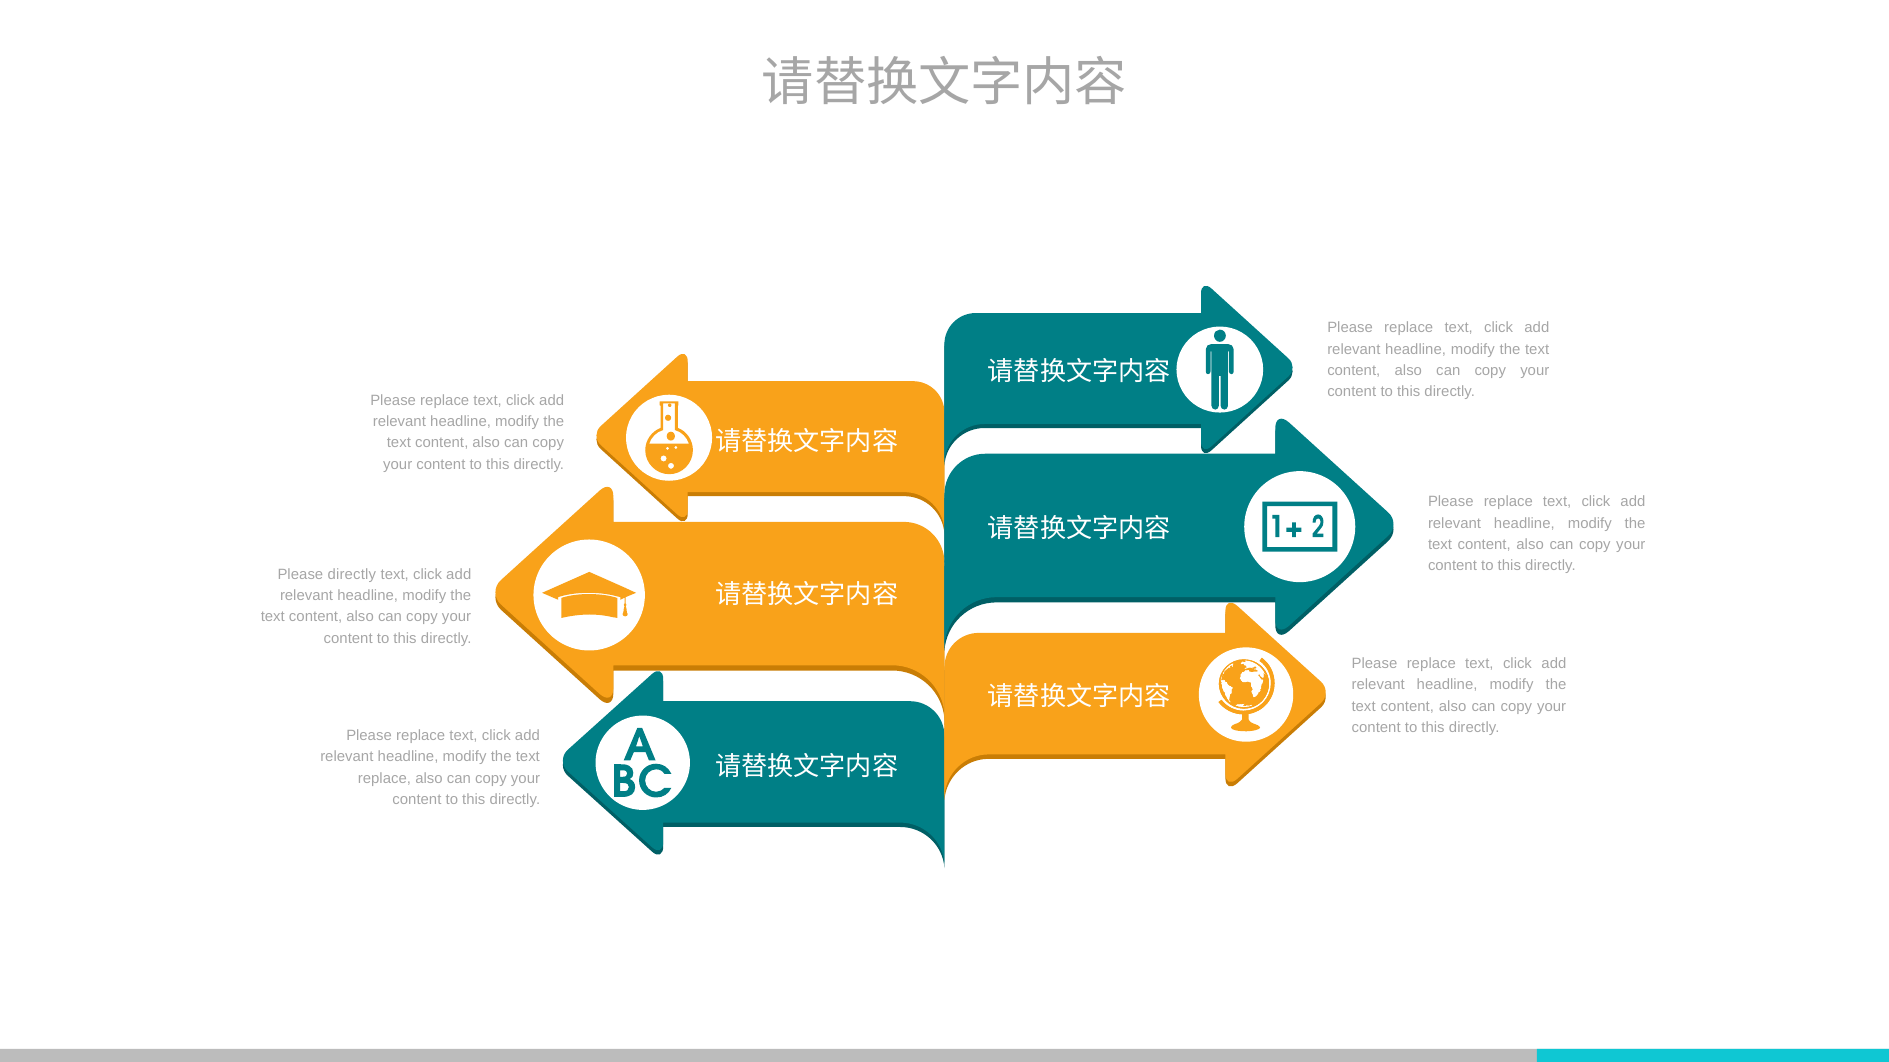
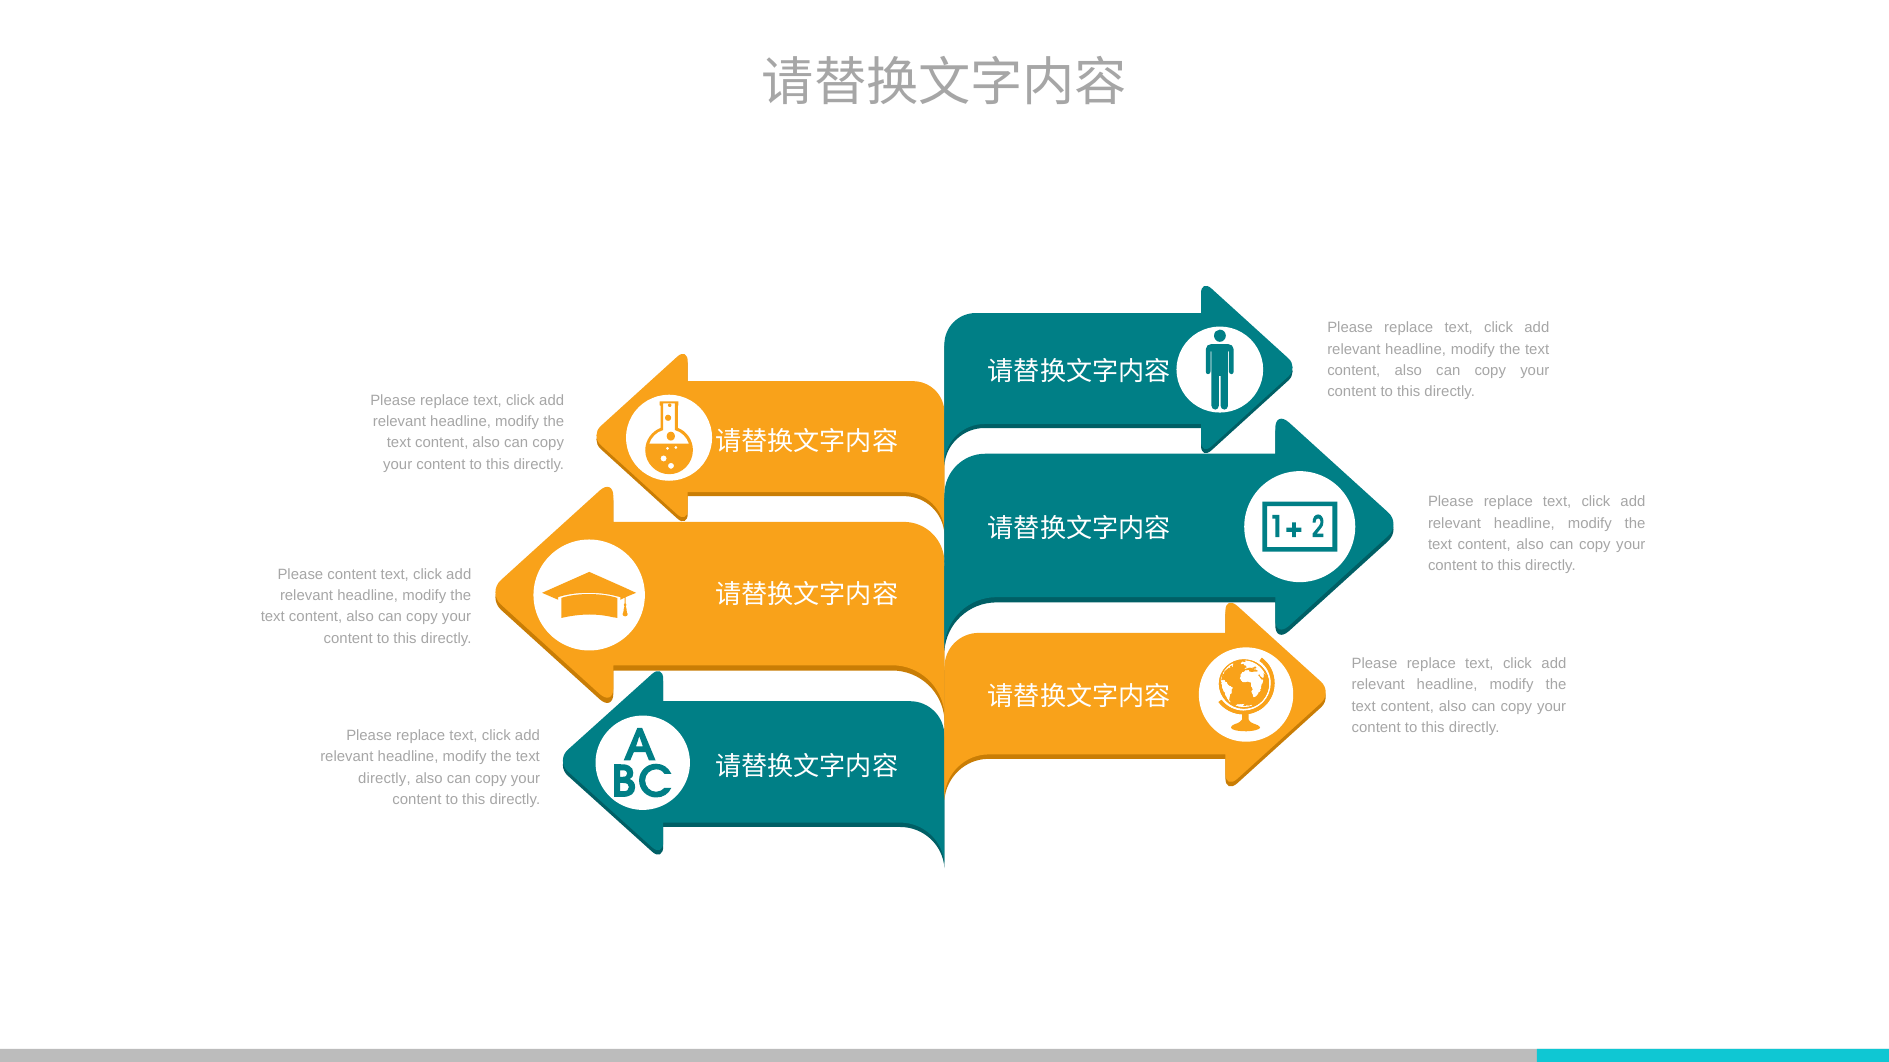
Please directly: directly -> content
replace at (384, 779): replace -> directly
